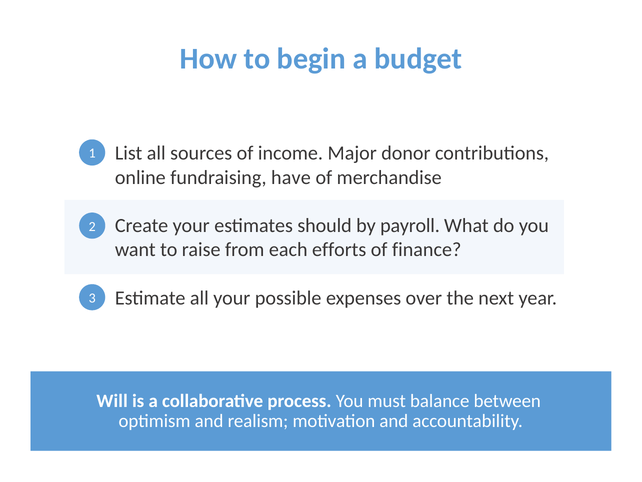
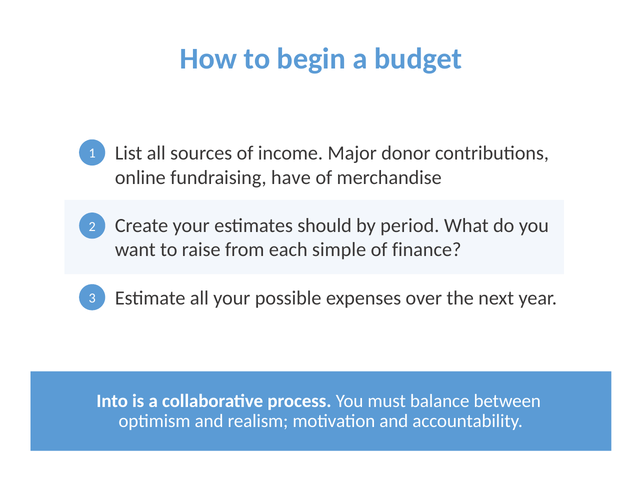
payroll: payroll -> period
efforts: efforts -> simple
Will: Will -> Into
